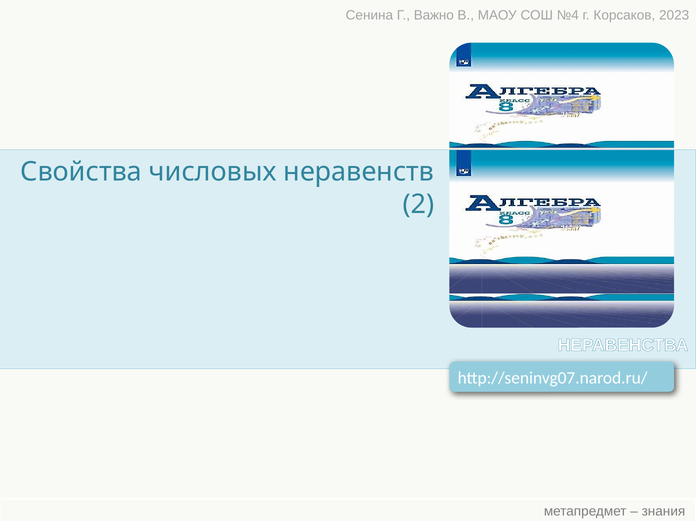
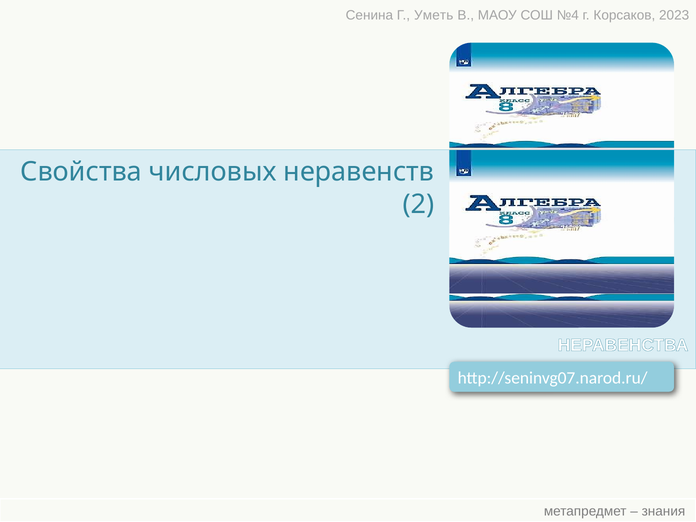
Важно: Важно -> Уметь
